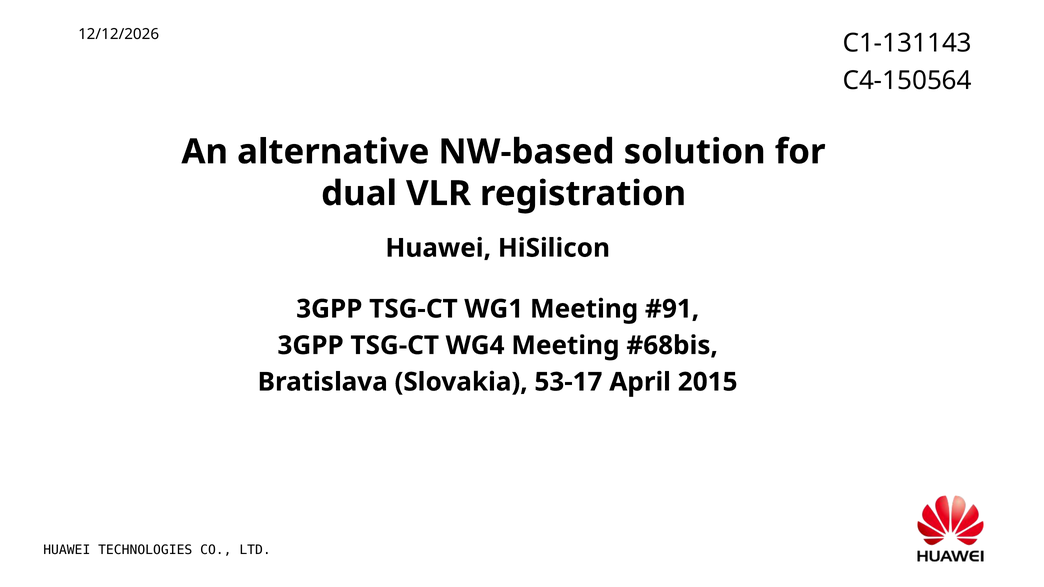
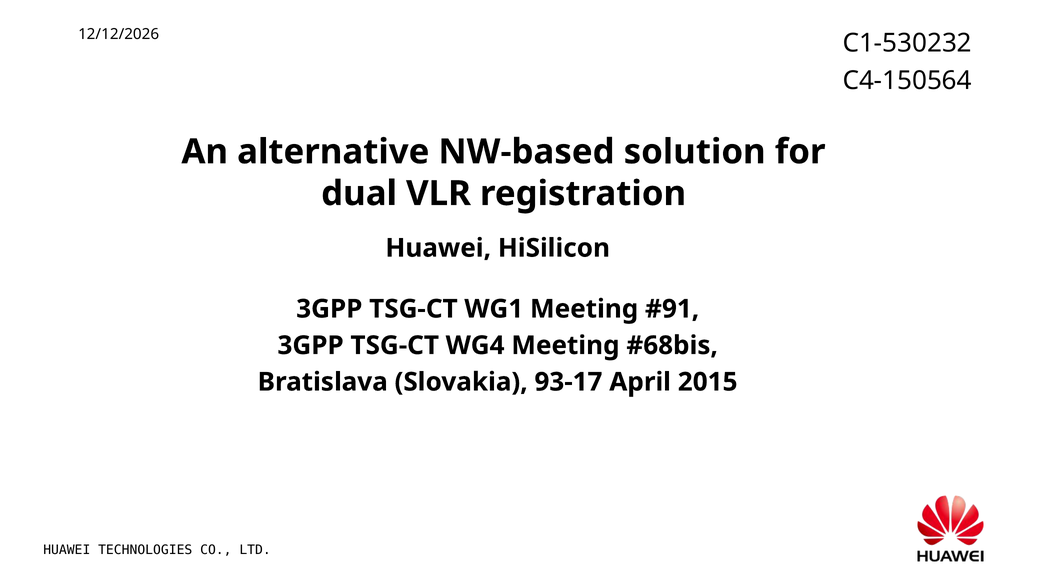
C1-131143: C1-131143 -> C1-530232
53-17: 53-17 -> 93-17
